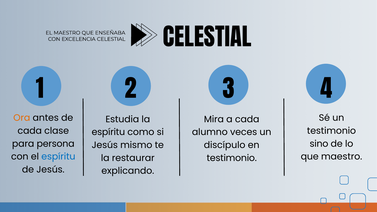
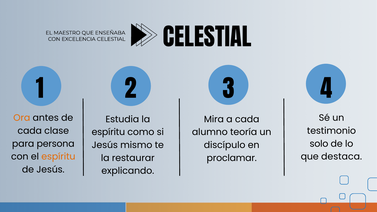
veces: veces -> teoría
sino: sino -> solo
que maestro: maestro -> destaca
espíritu at (58, 157) colour: blue -> orange
testimonio at (232, 158): testimonio -> proclamar
